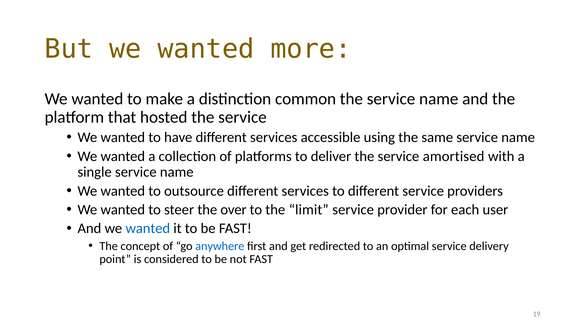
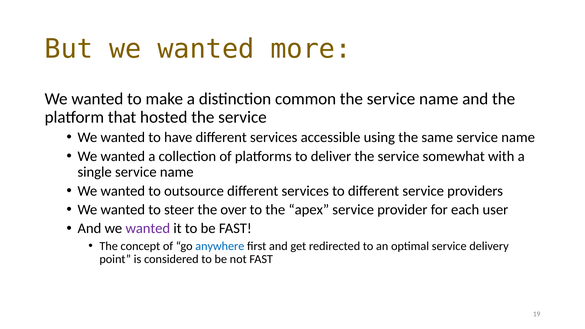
amortised: amortised -> somewhat
limit: limit -> apex
wanted at (148, 229) colour: blue -> purple
